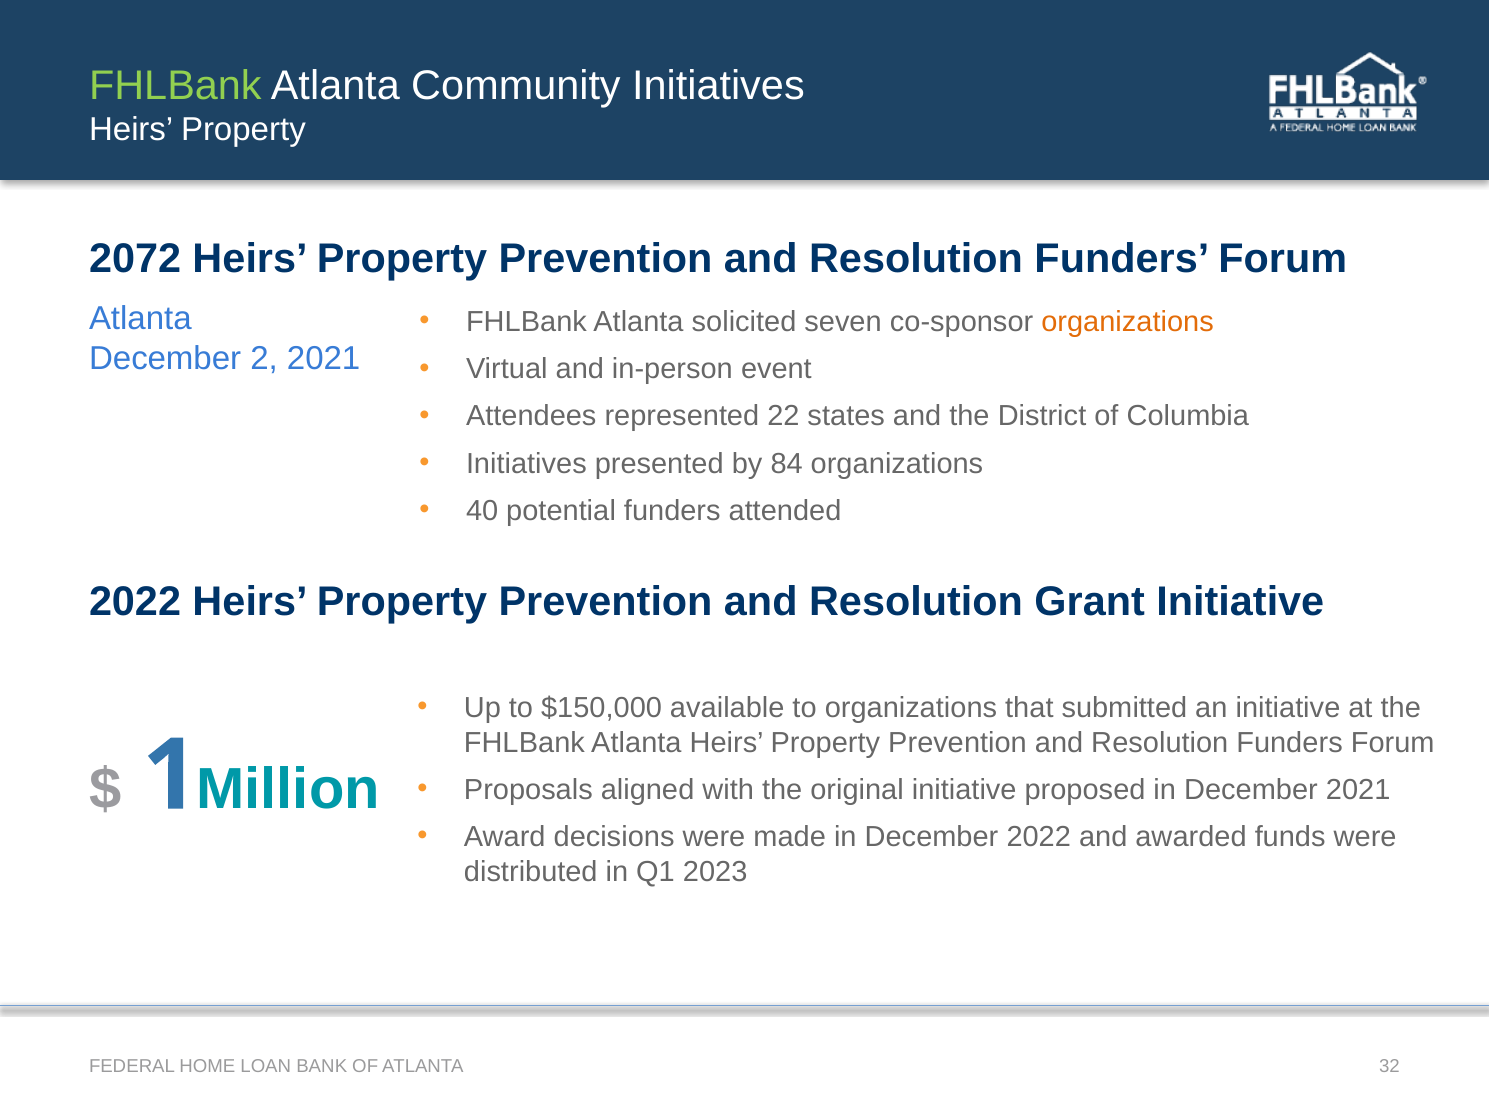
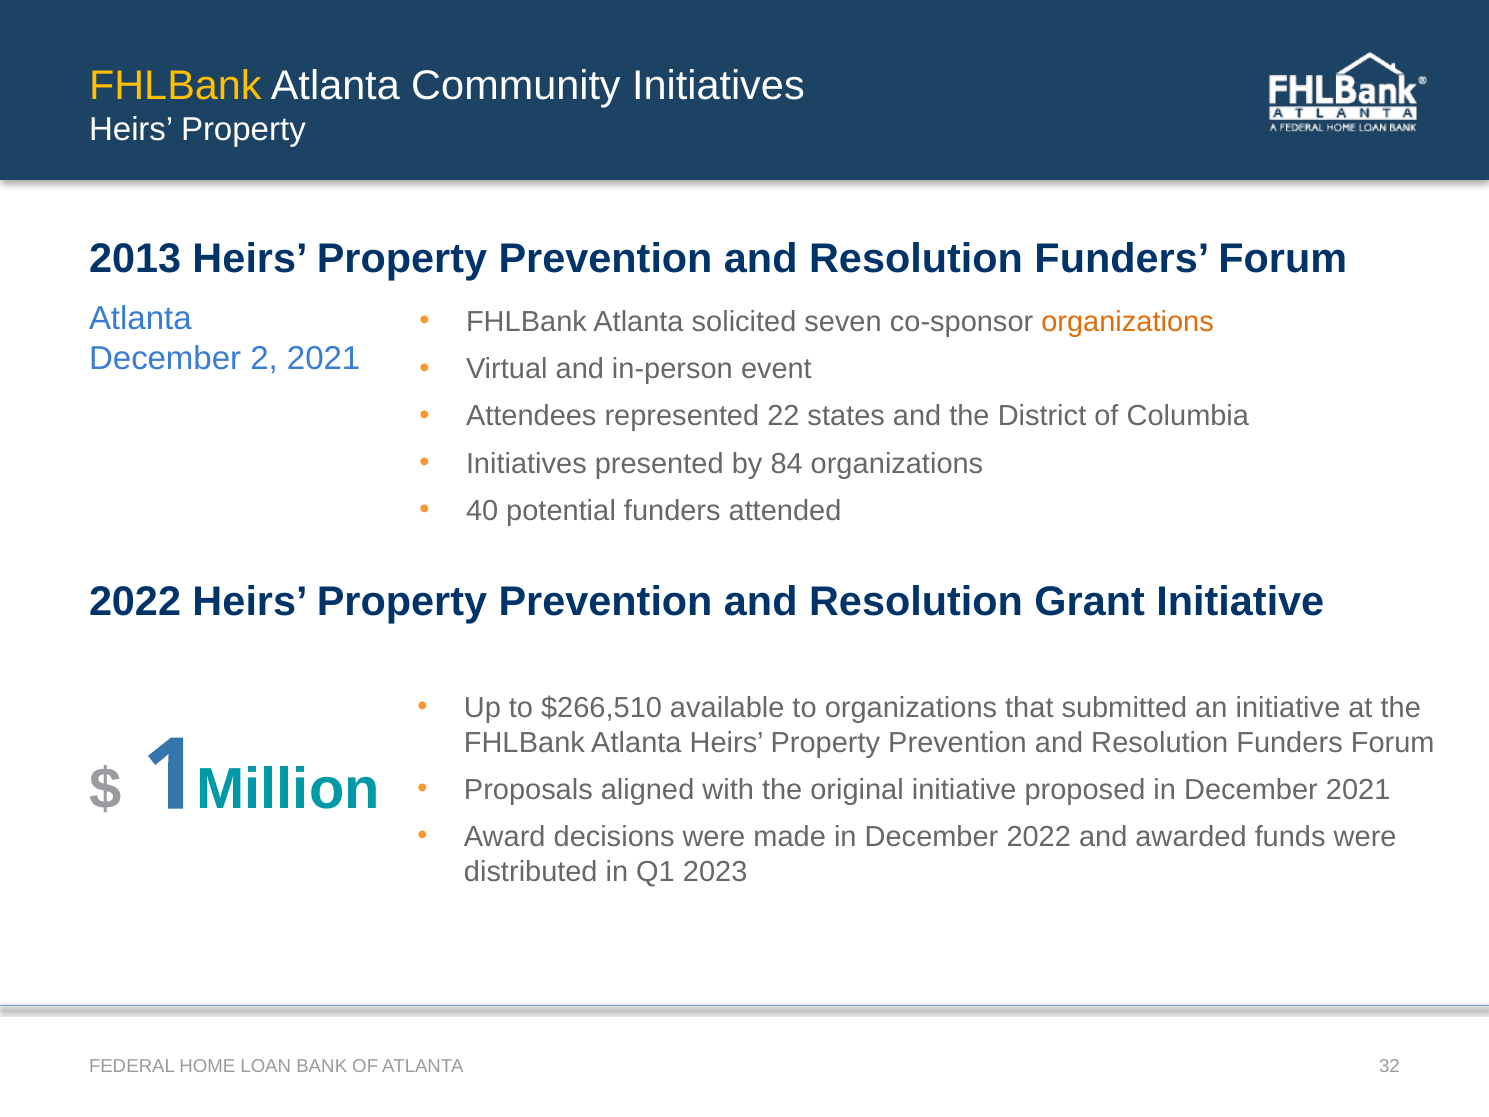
FHLBank at (175, 86) colour: light green -> yellow
2072: 2072 -> 2013
$150,000: $150,000 -> $266,510
